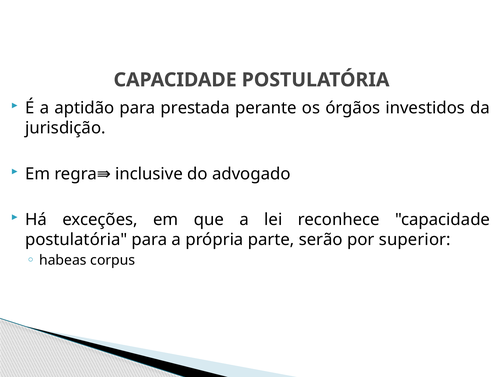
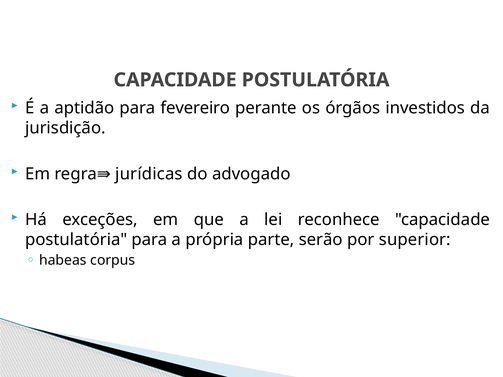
prestada: prestada -> fevereiro
inclusive: inclusive -> jurídicas
